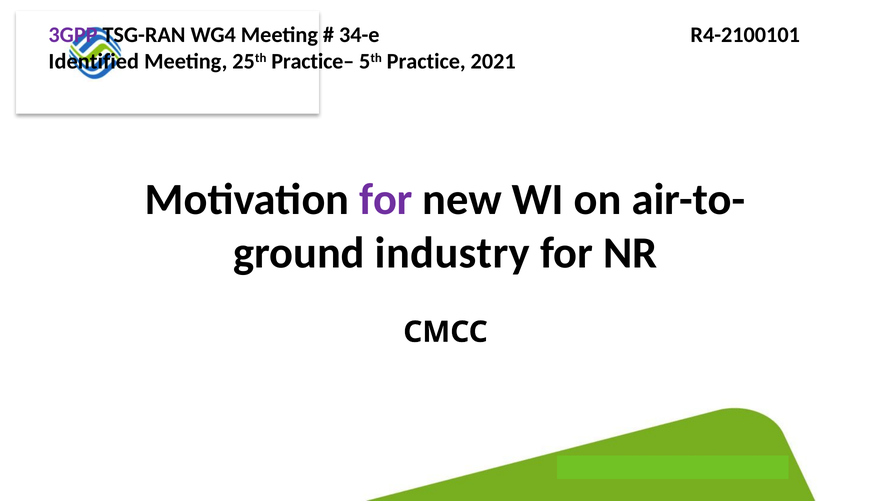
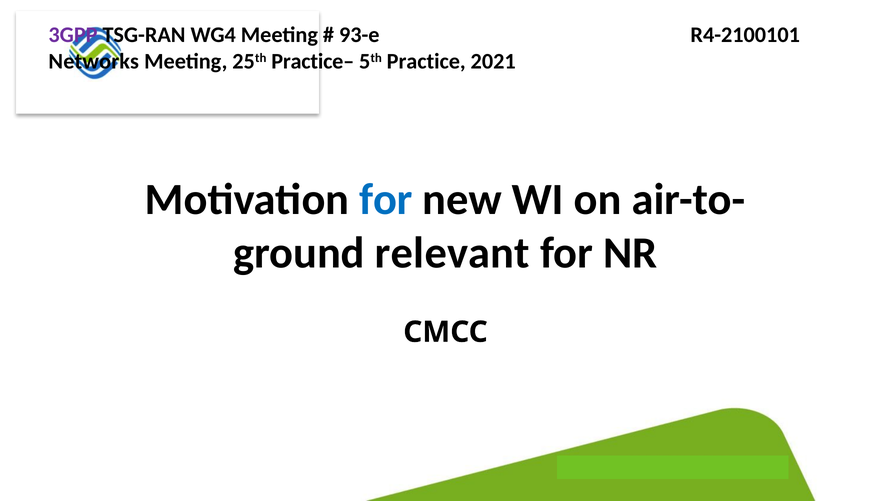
34-e: 34-e -> 93-e
Identified: Identified -> Networks
for at (386, 199) colour: purple -> blue
industry: industry -> relevant
